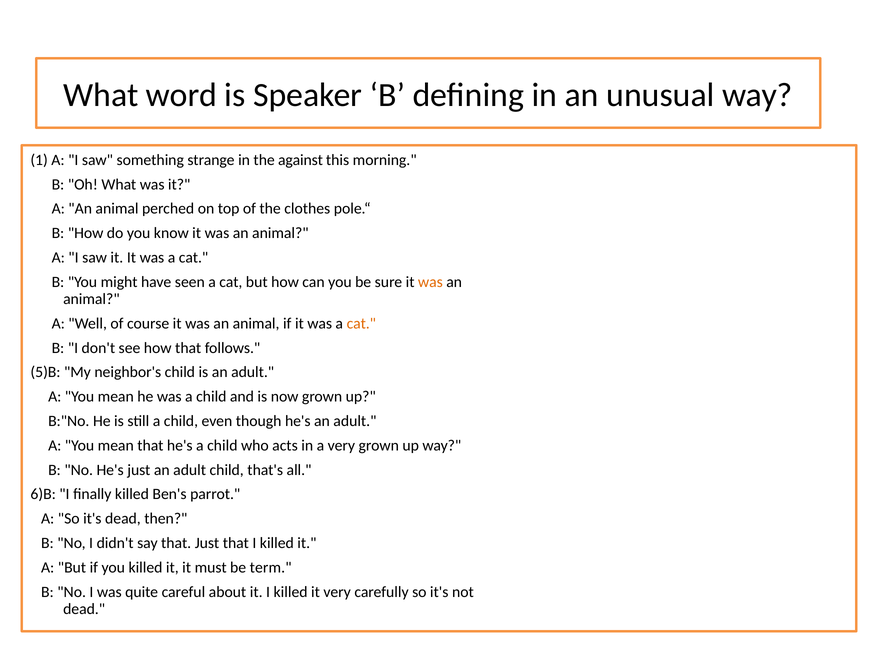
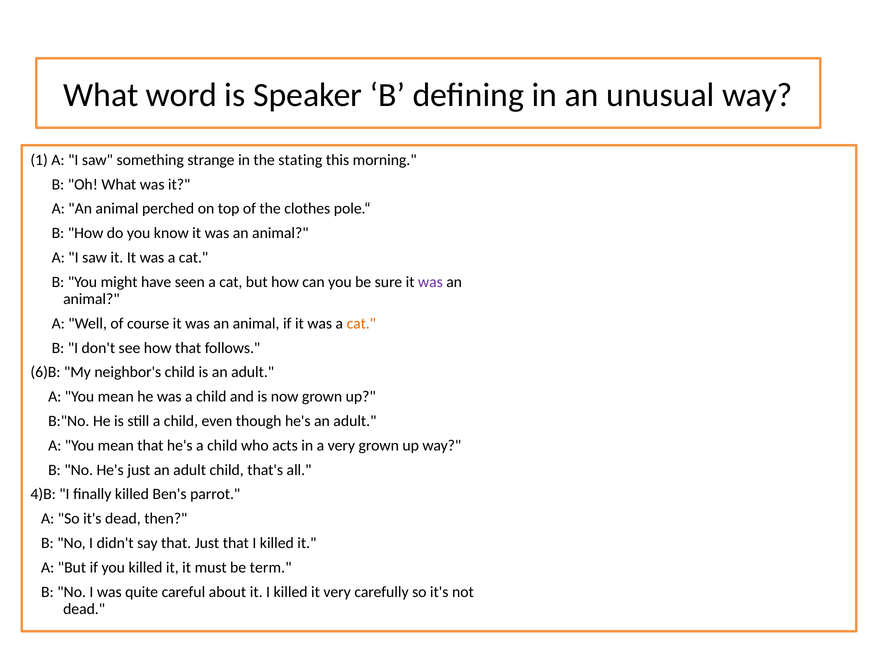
against: against -> stating
was at (430, 282) colour: orange -> purple
5)B: 5)B -> 6)B
6)B: 6)B -> 4)B
